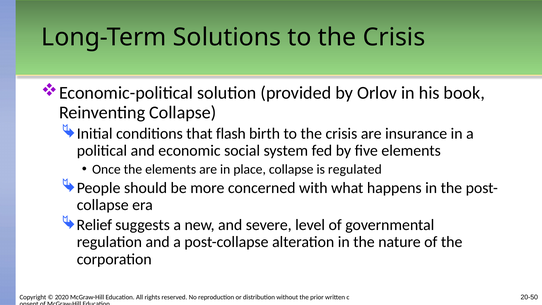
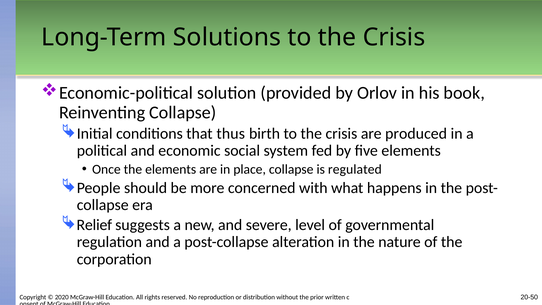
flash: flash -> thus
insurance: insurance -> produced
